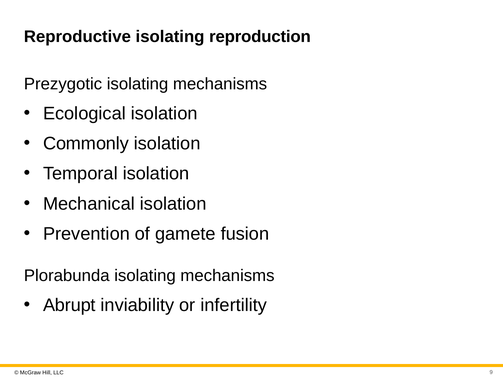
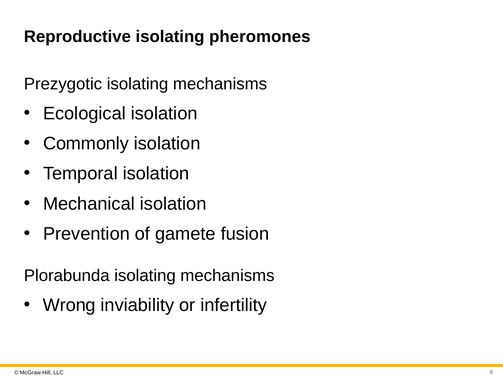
reproduction: reproduction -> pheromones
Abrupt: Abrupt -> Wrong
